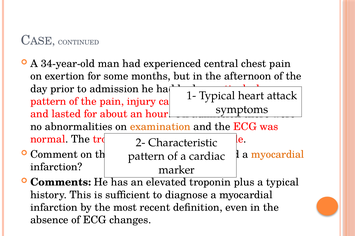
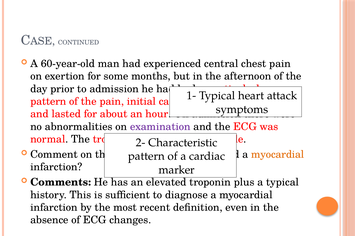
34-year-old: 34-year-old -> 60-year-old
injury: injury -> initial
examination colour: orange -> purple
